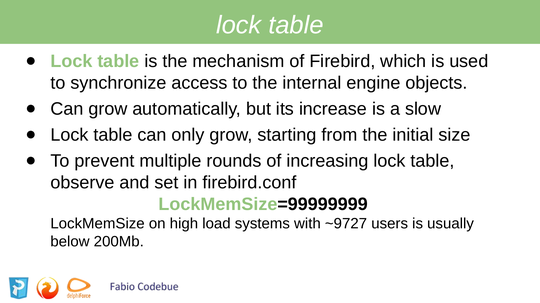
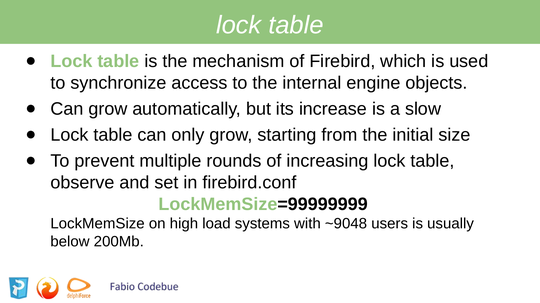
~9727: ~9727 -> ~9048
